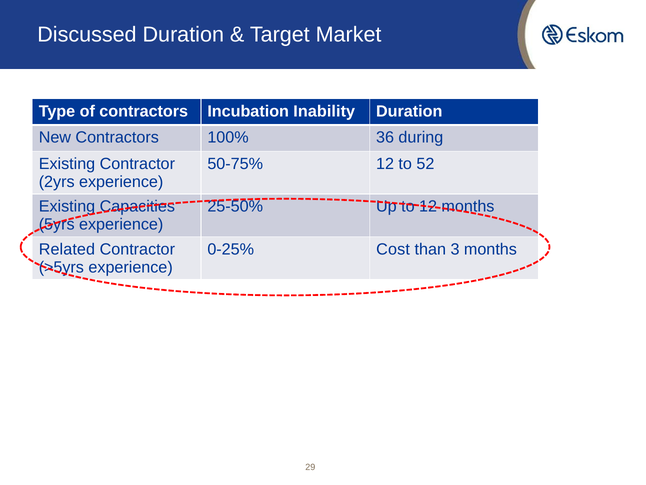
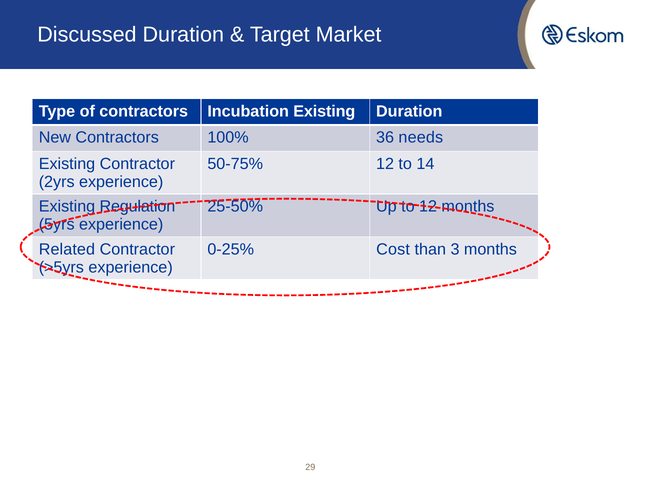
Incubation Inability: Inability -> Existing
during: during -> needs
52: 52 -> 14
Capacities: Capacities -> Regulation
